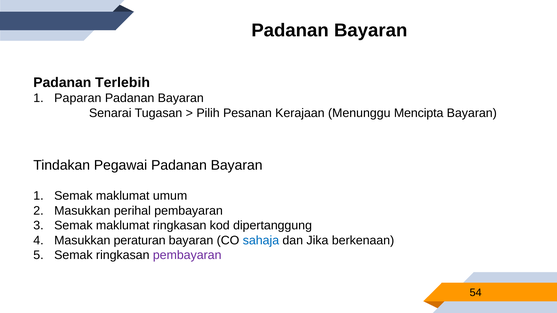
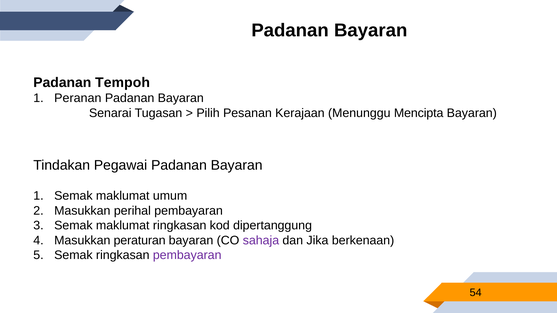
Terlebih: Terlebih -> Tempoh
Paparan: Paparan -> Peranan
sahaja colour: blue -> purple
